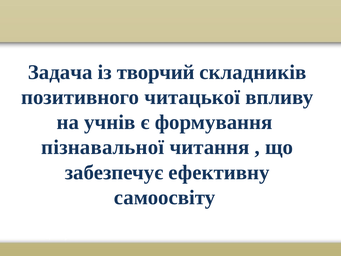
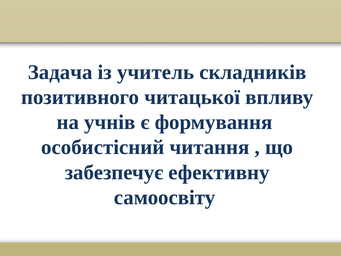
творчий: творчий -> учитель
пізнавальної: пізнавальної -> особистісний
